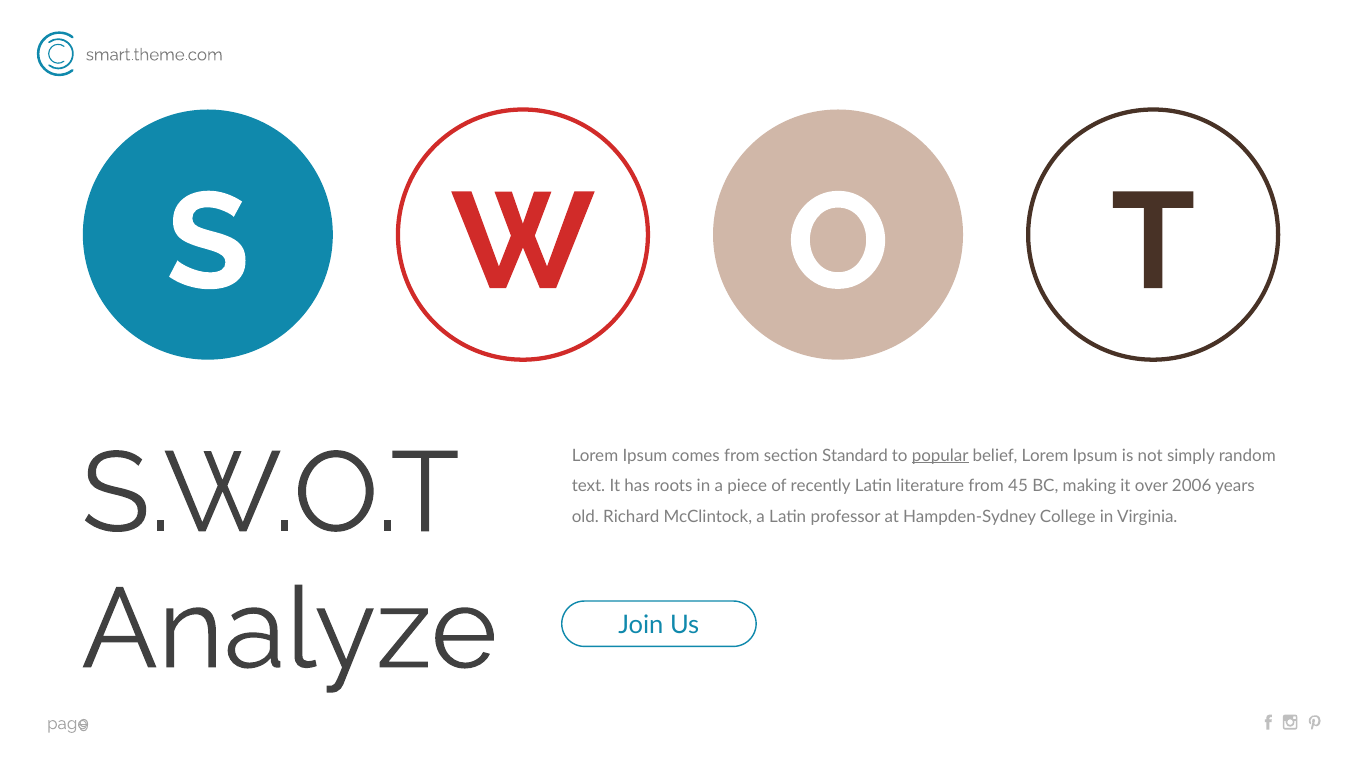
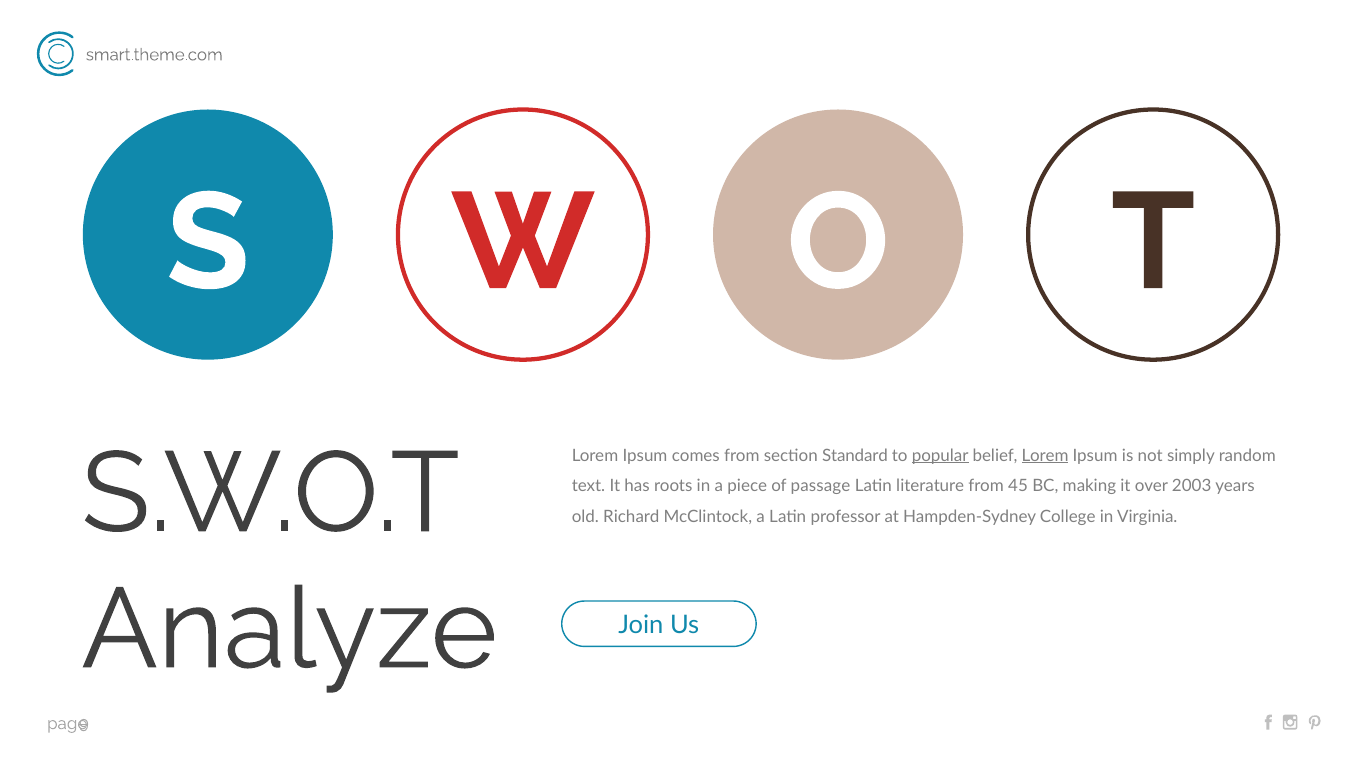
Lorem at (1045, 455) underline: none -> present
recently: recently -> passage
2006: 2006 -> 2003
